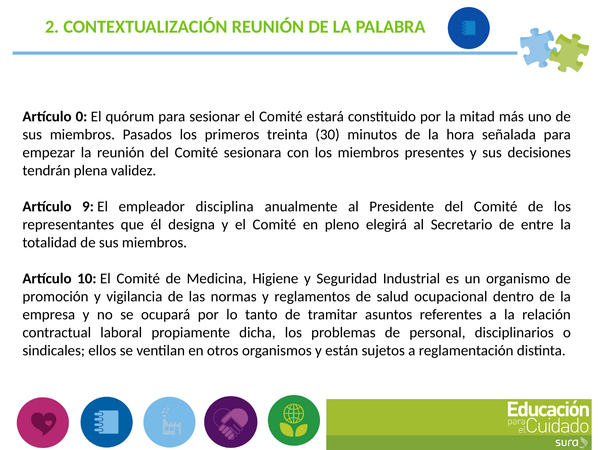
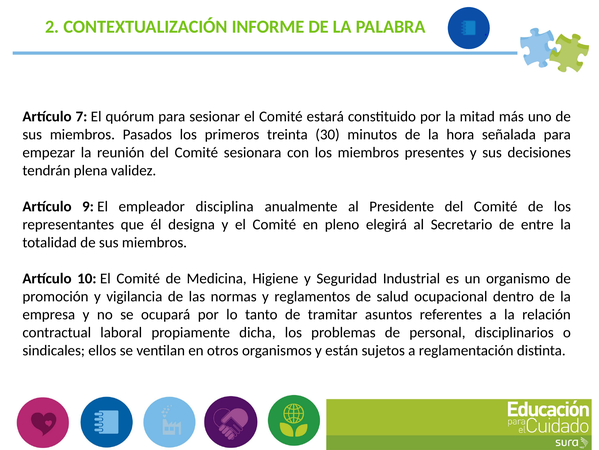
CONTEXTUALIZACIÓN REUNIÓN: REUNIÓN -> INFORME
0: 0 -> 7
